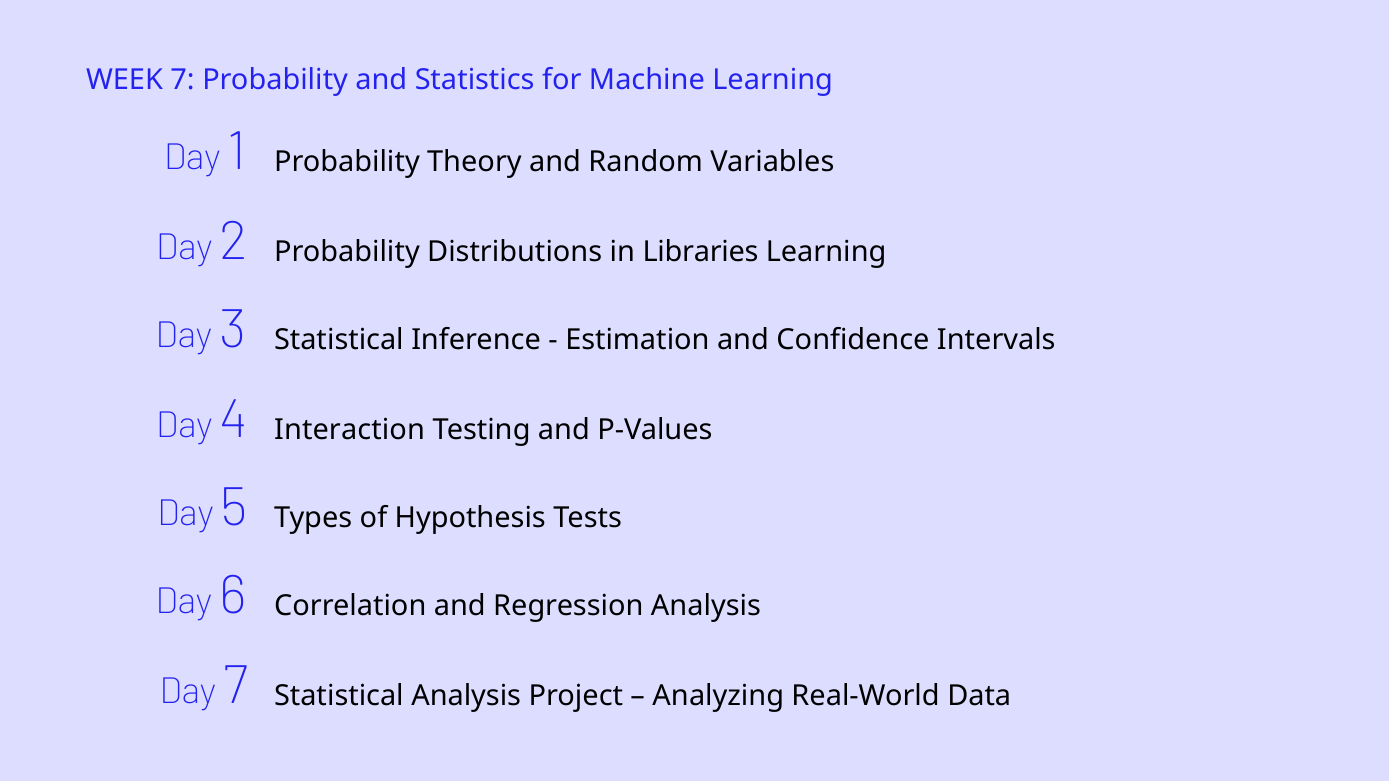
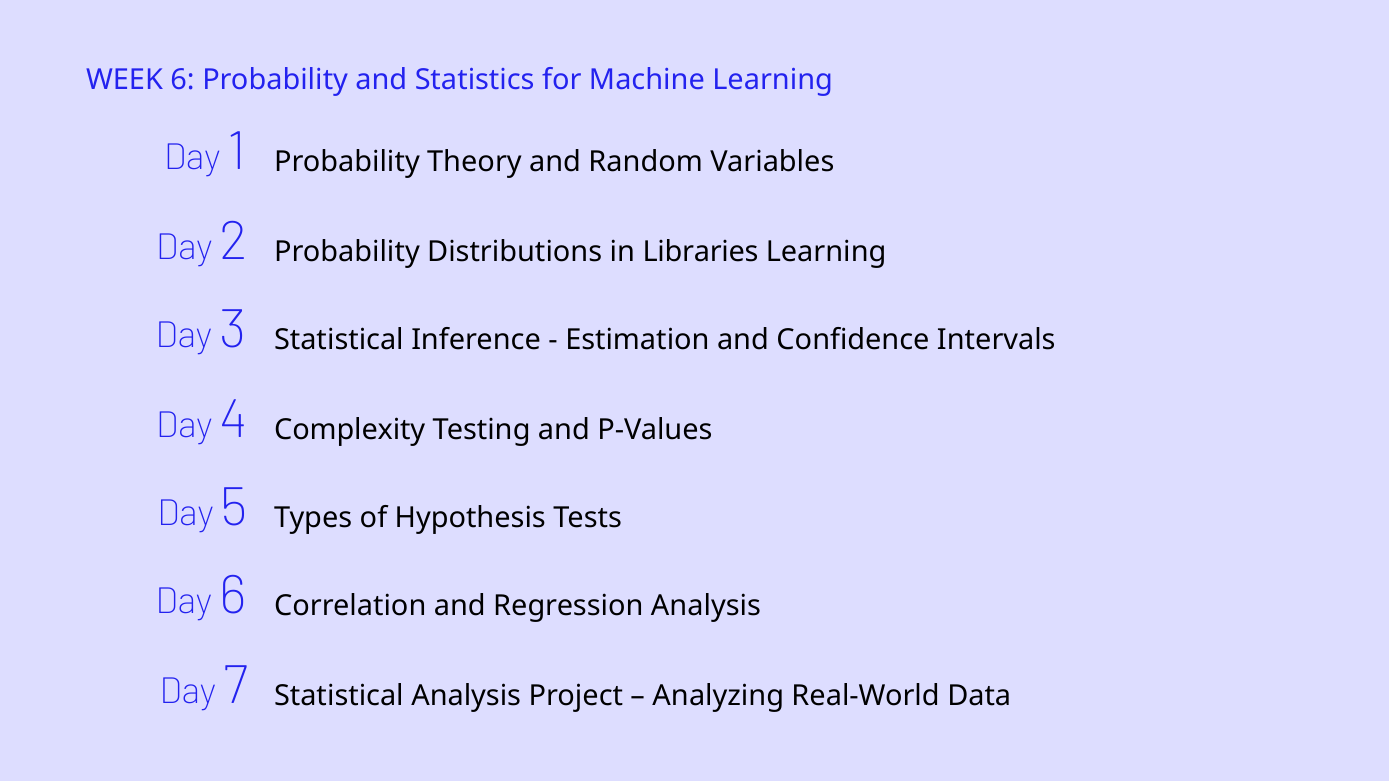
WEEK 7: 7 -> 6
Interaction: Interaction -> Complexity
